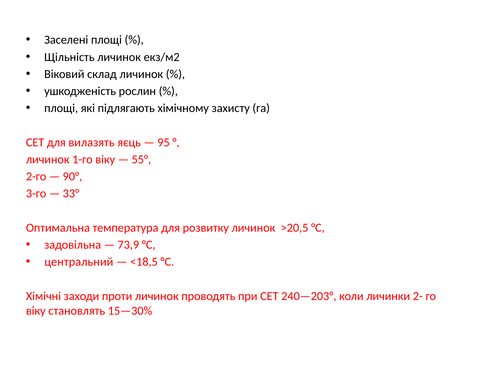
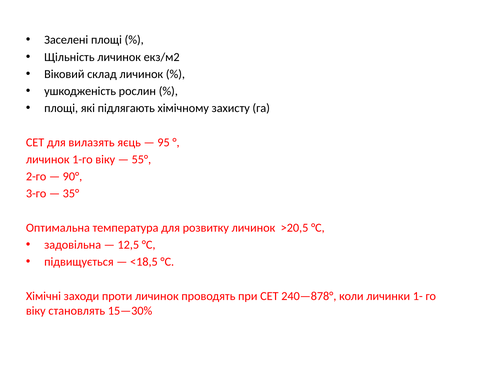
33°: 33° -> 35°
73,9: 73,9 -> 12,5
центральний: центральний -> підвищується
240—203°: 240—203° -> 240—878°
2-: 2- -> 1-
